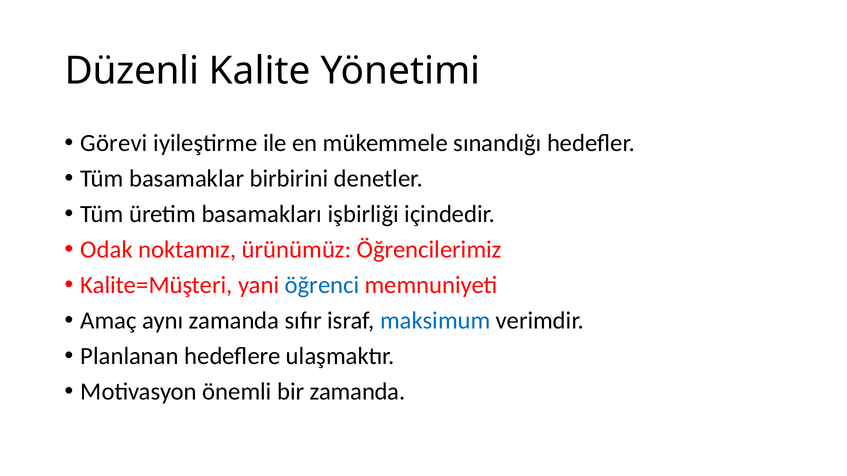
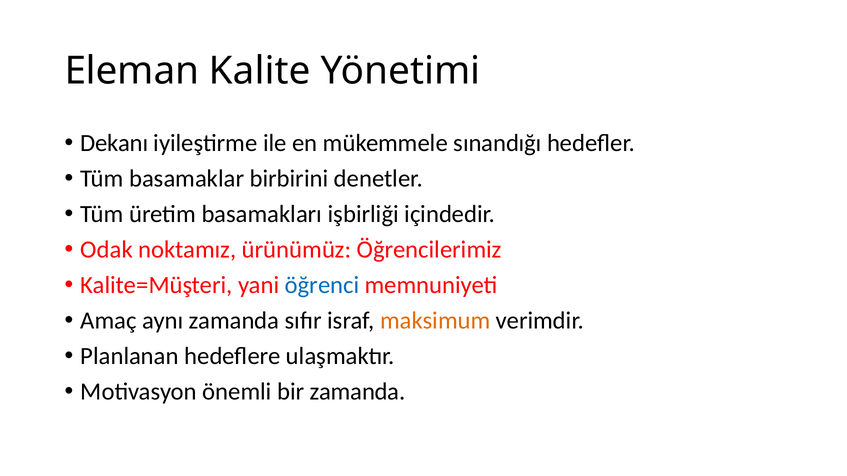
Düzenli: Düzenli -> Eleman
Görevi: Görevi -> Dekanı
maksimum colour: blue -> orange
